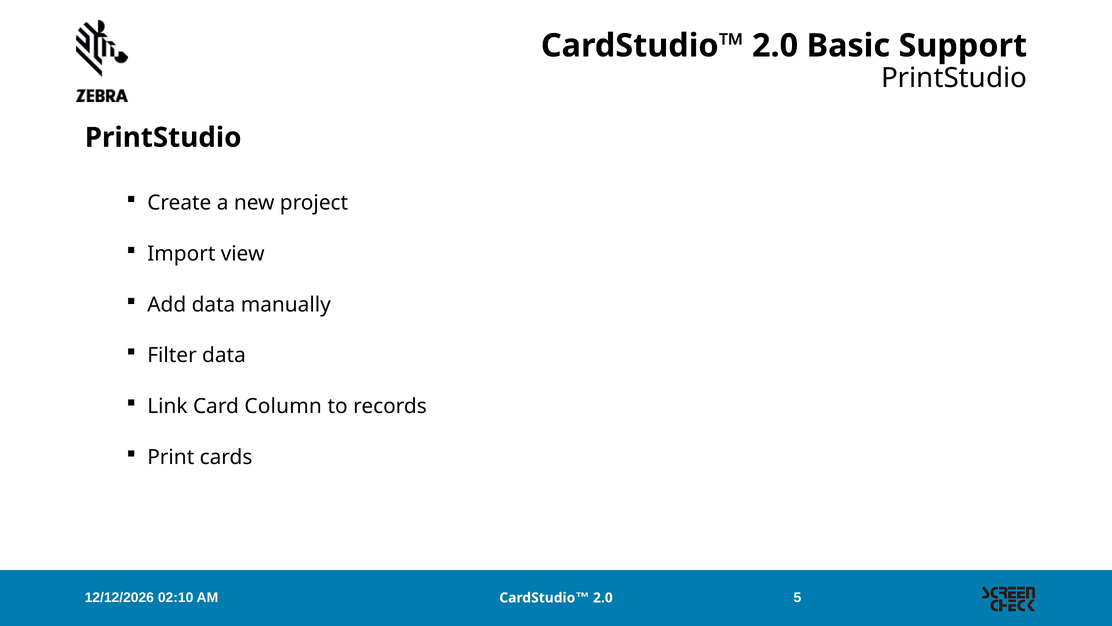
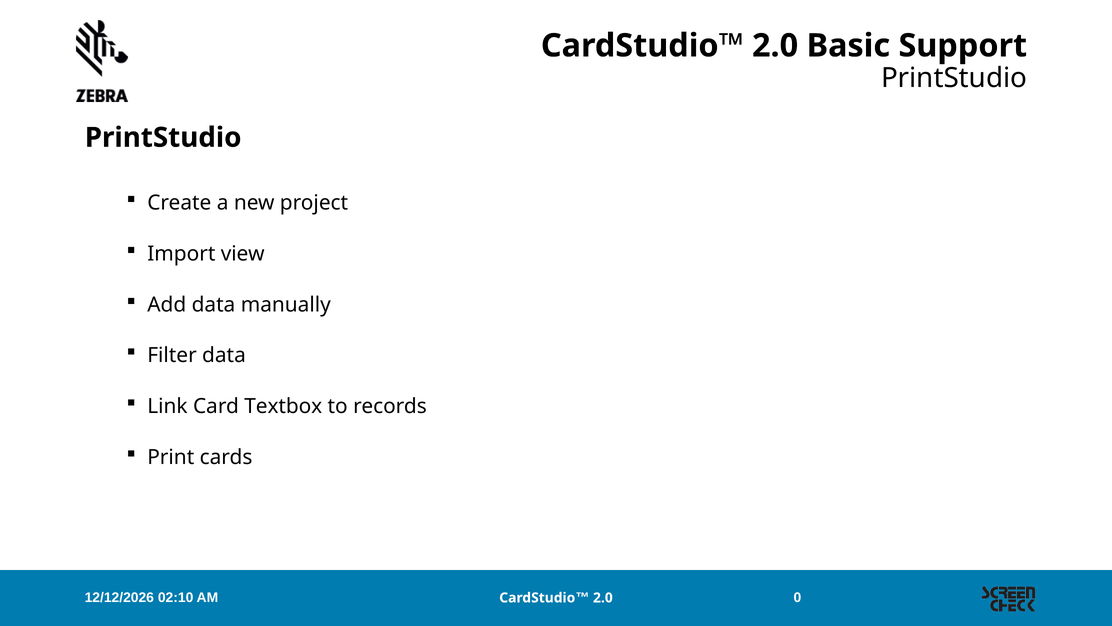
Column: Column -> Textbox
5: 5 -> 0
